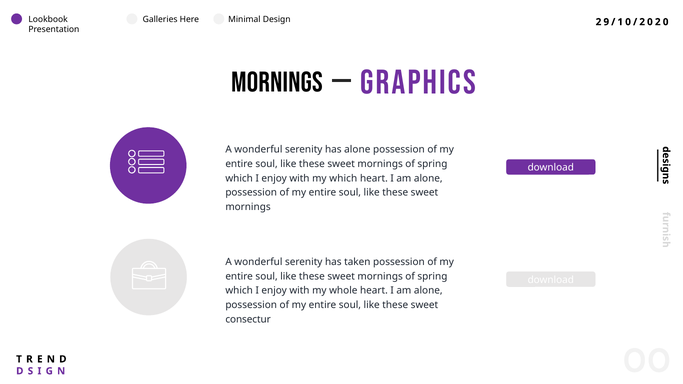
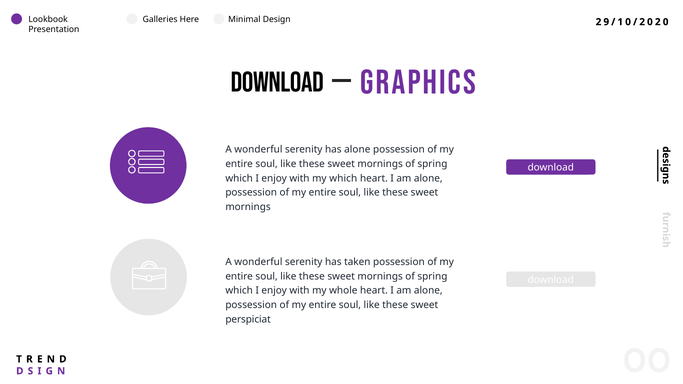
MORNINGS at (277, 82): MORNINGS -> DOWNLOAD
consectur: consectur -> perspiciat
